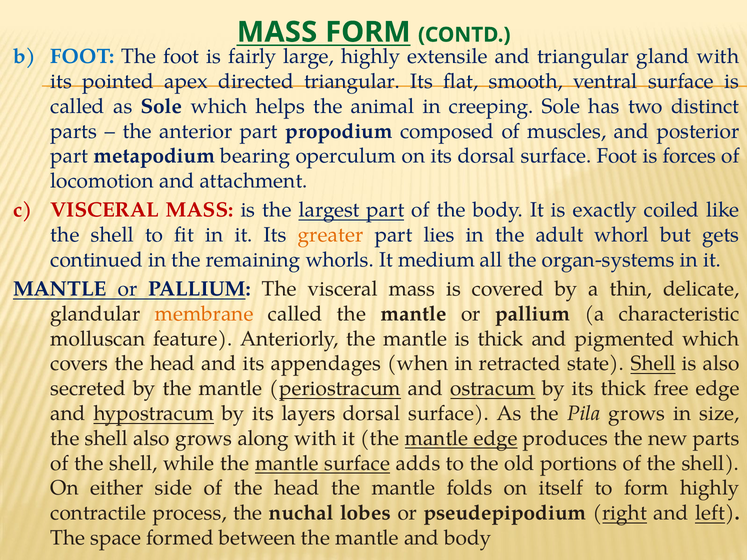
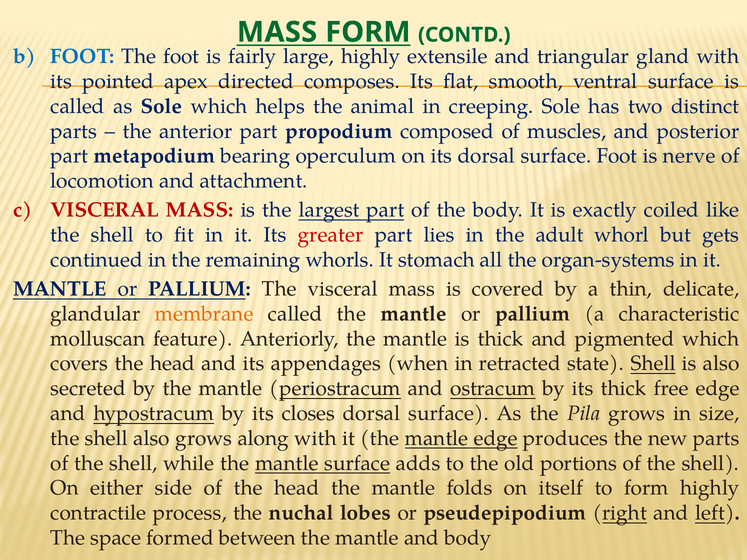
directed triangular: triangular -> composes
forces: forces -> nerve
greater colour: orange -> red
medium: medium -> stomach
layers: layers -> closes
